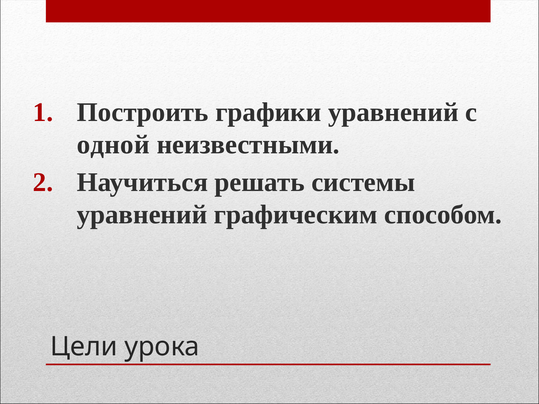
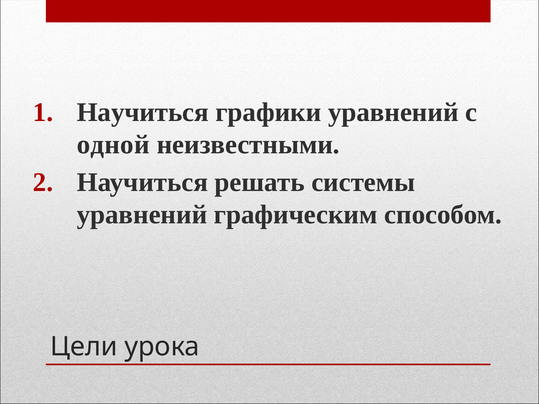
Построить at (143, 112): Построить -> Научиться
